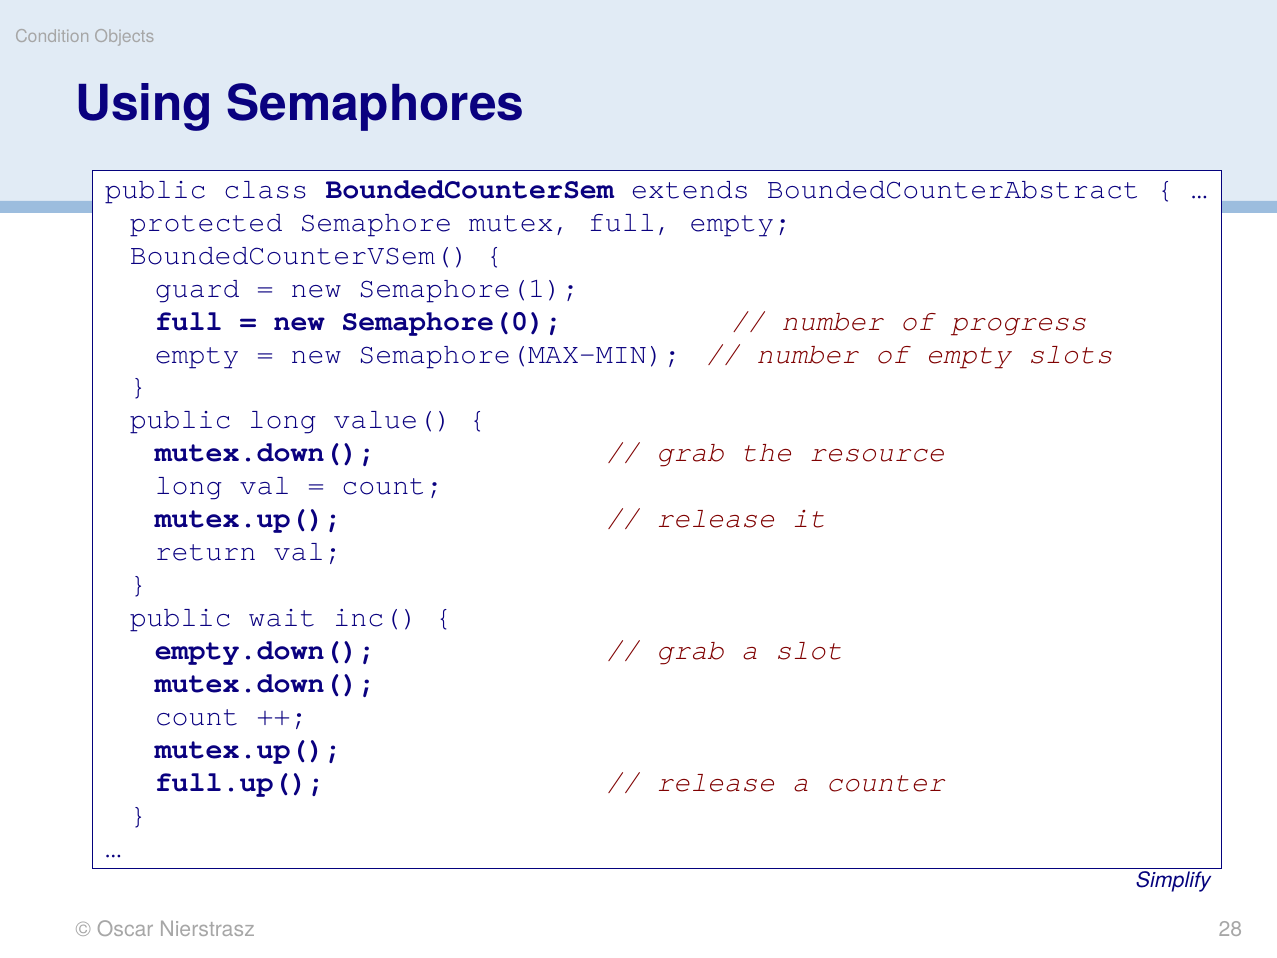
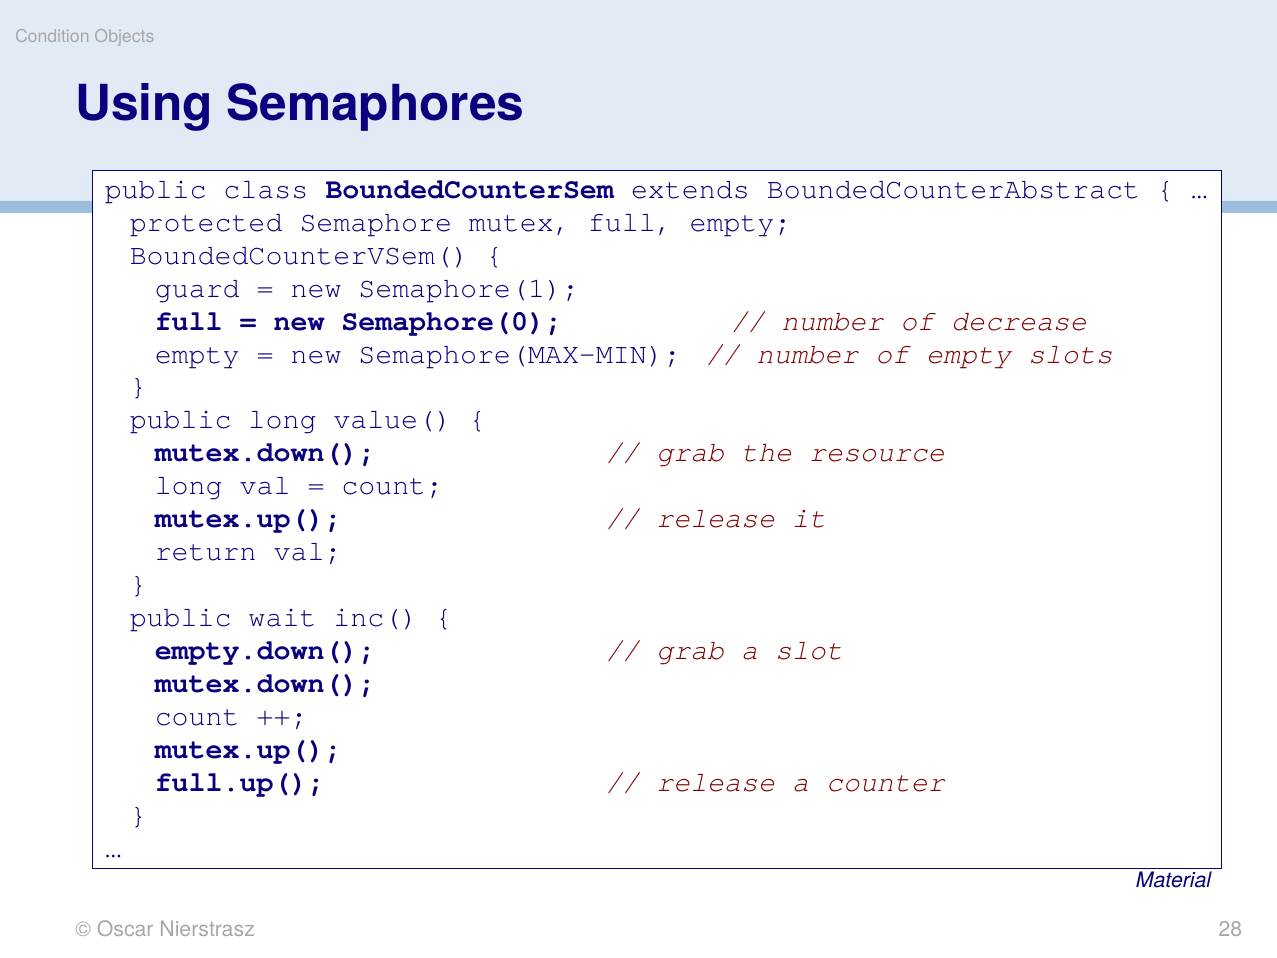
progress: progress -> decrease
Simplify: Simplify -> Material
